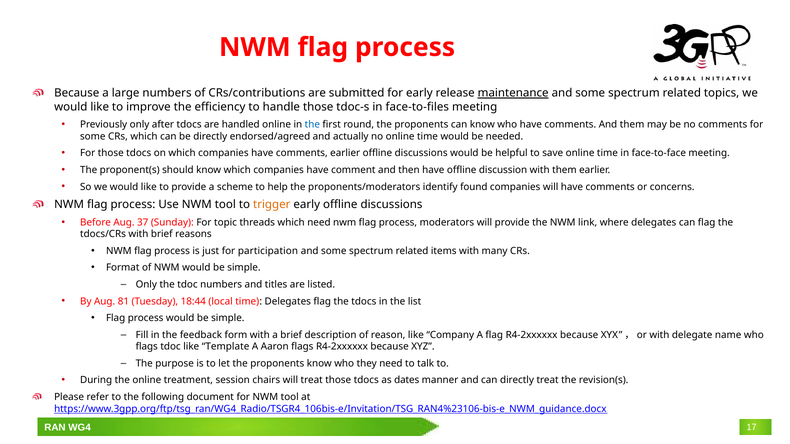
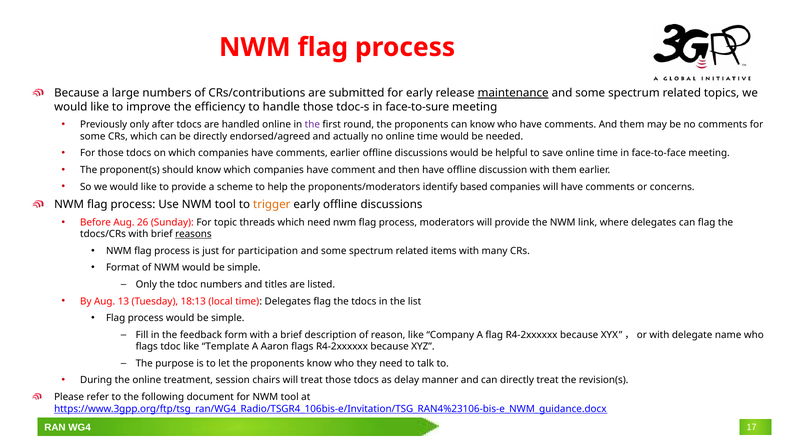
face-to-files: face-to-files -> face-to-sure
the at (312, 125) colour: blue -> purple
found: found -> based
37: 37 -> 26
reasons underline: none -> present
81: 81 -> 13
18:44: 18:44 -> 18:13
dates: dates -> delay
